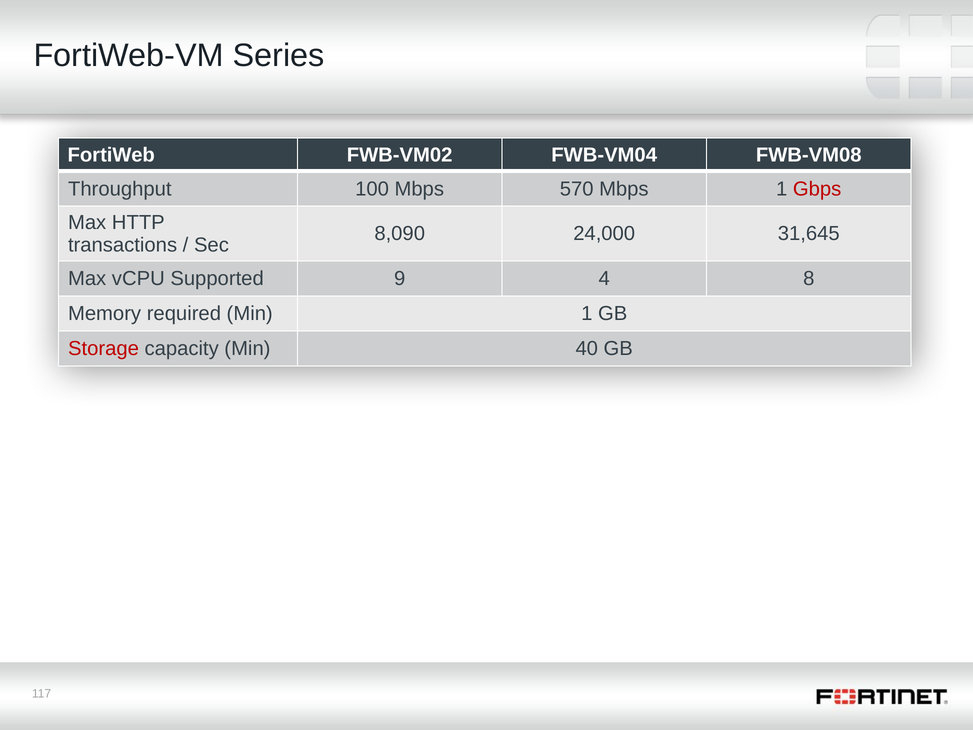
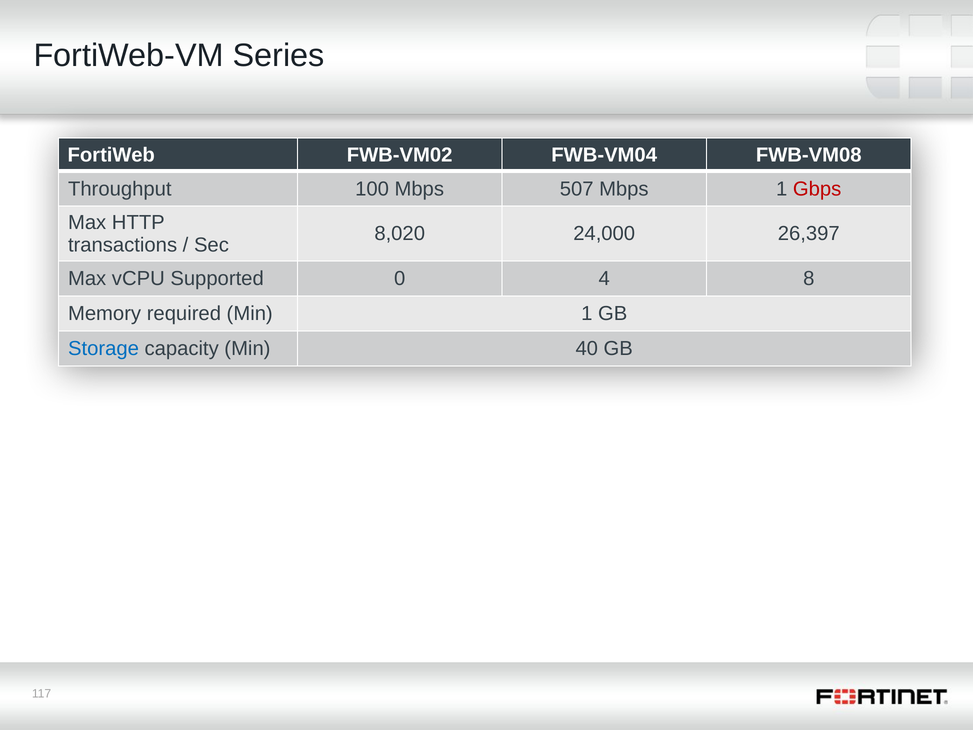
570: 570 -> 507
8,090: 8,090 -> 8,020
31,645: 31,645 -> 26,397
9: 9 -> 0
Storage colour: red -> blue
